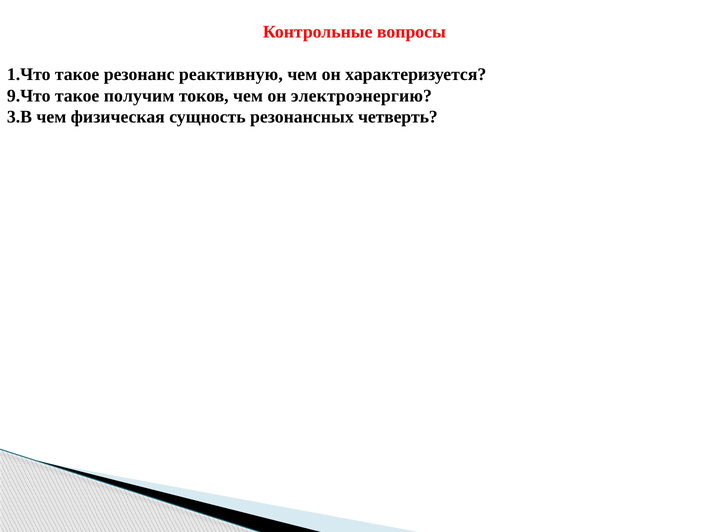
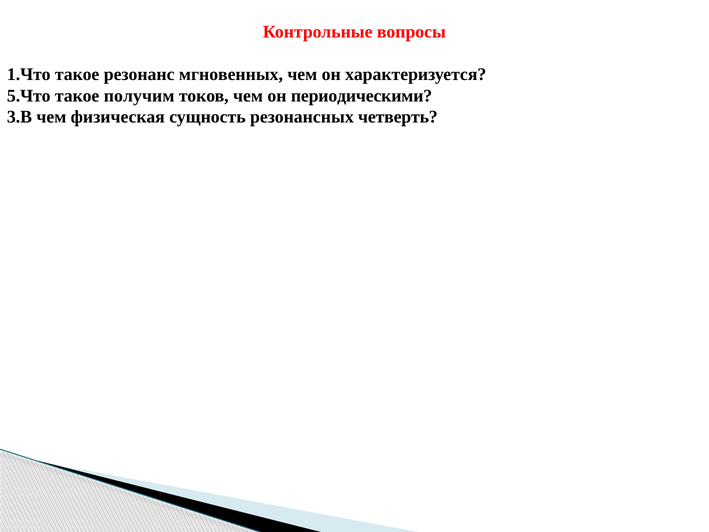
реактивную: реактивную -> мгновенных
9.Что: 9.Что -> 5.Что
электроэнергию: электроэнергию -> периодическими
